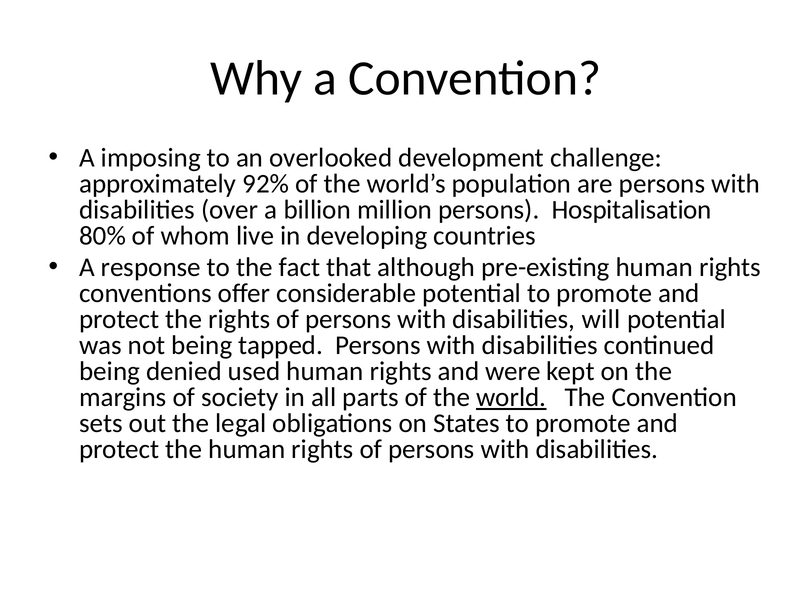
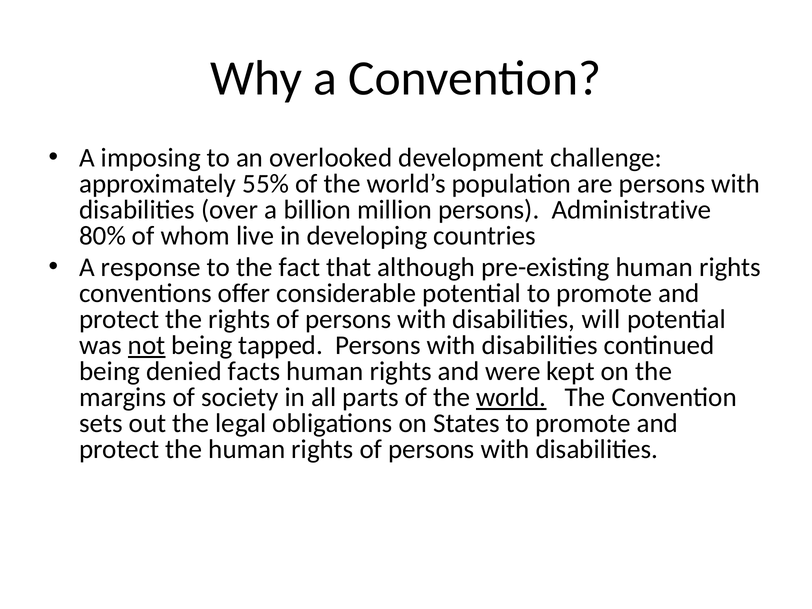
92%: 92% -> 55%
Hospitalisation: Hospitalisation -> Administrative
not underline: none -> present
used: used -> facts
